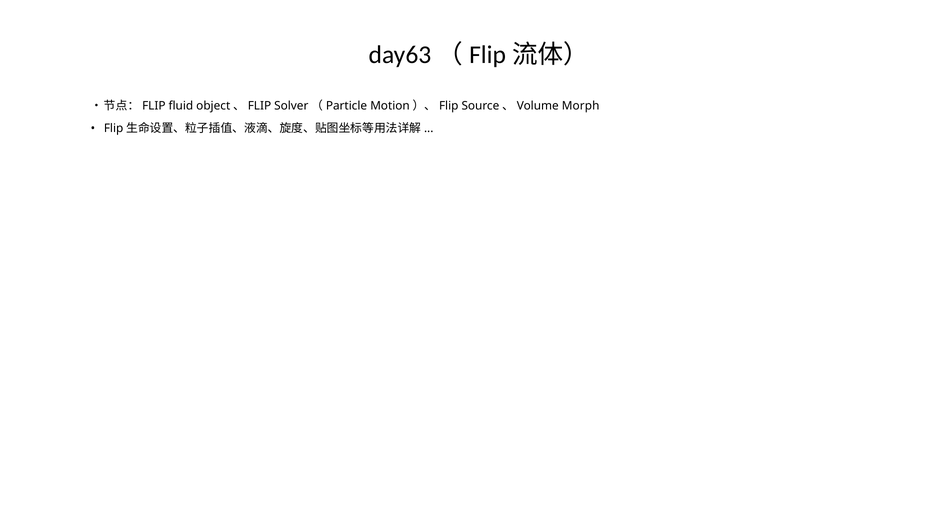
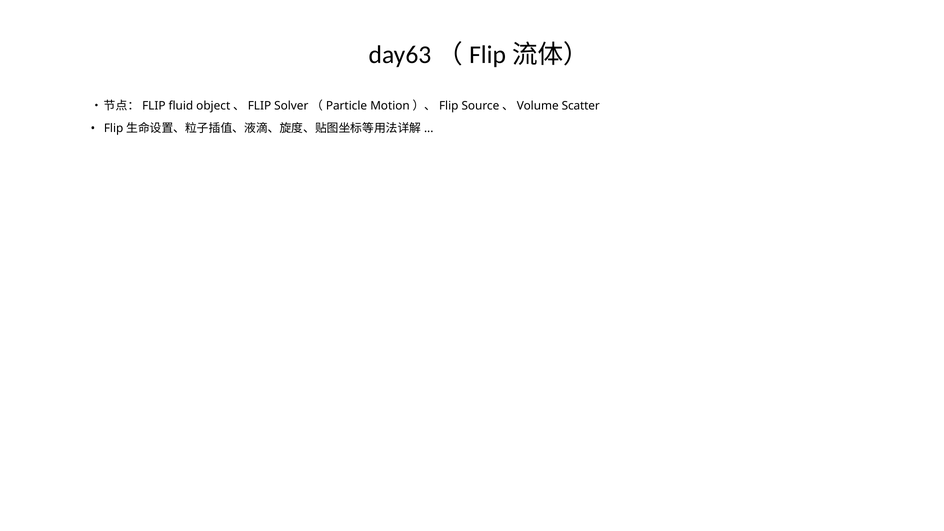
Morph: Morph -> Scatter
